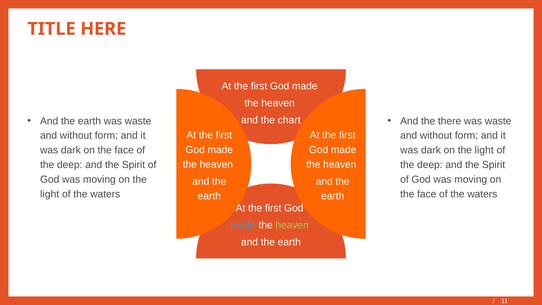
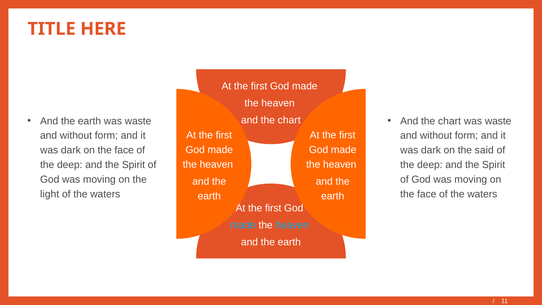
there at (450, 121): there -> chart
dark on the light: light -> said
heaven at (292, 225) colour: light green -> light blue
